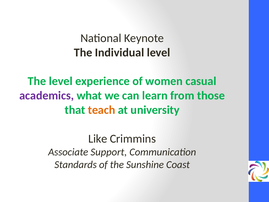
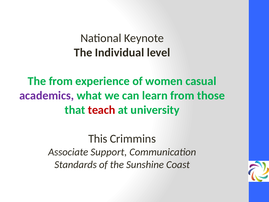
The level: level -> from
teach colour: orange -> red
Like: Like -> This
